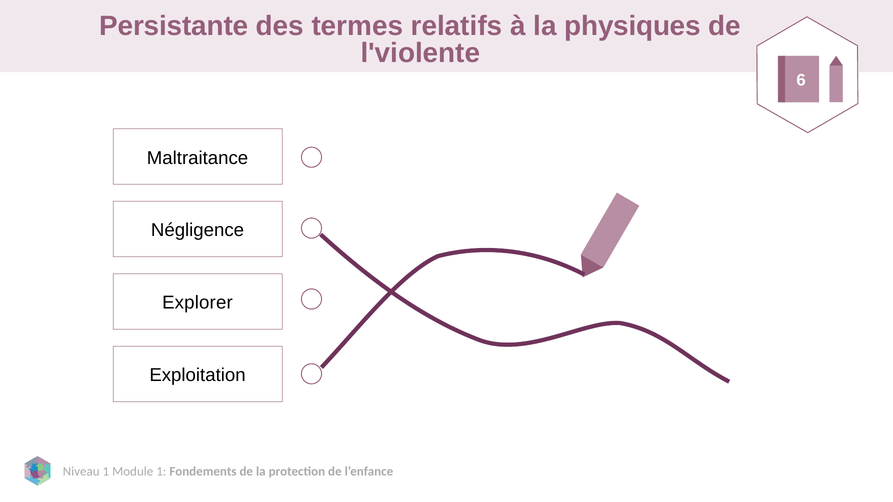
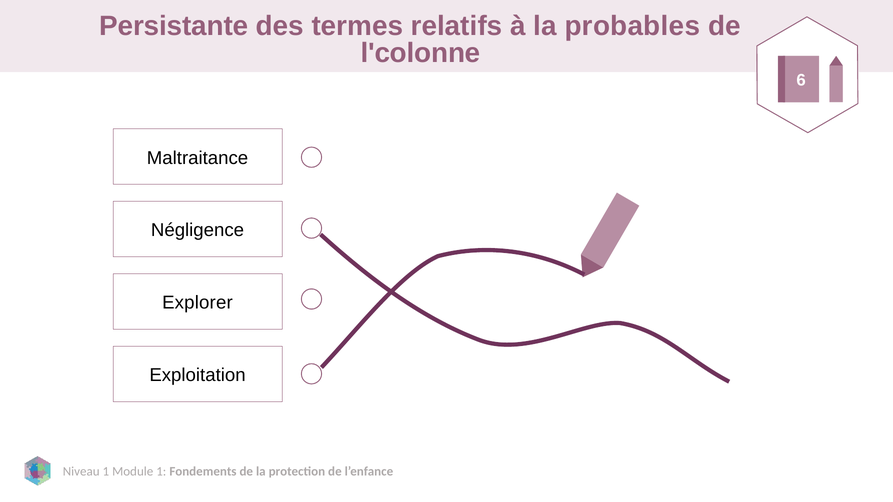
physiques: physiques -> probables
l'violente: l'violente -> l'colonne
